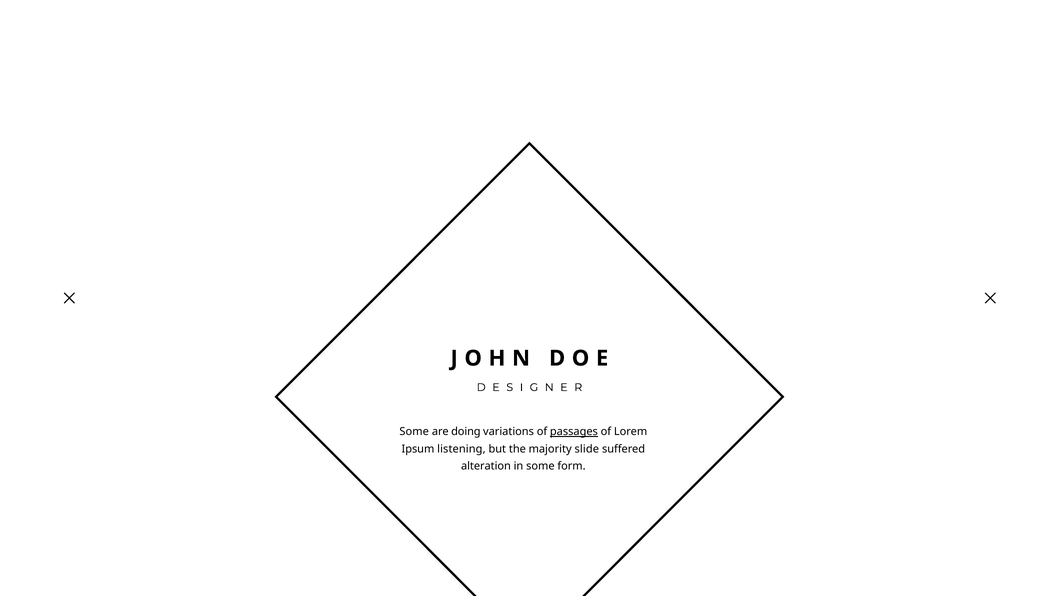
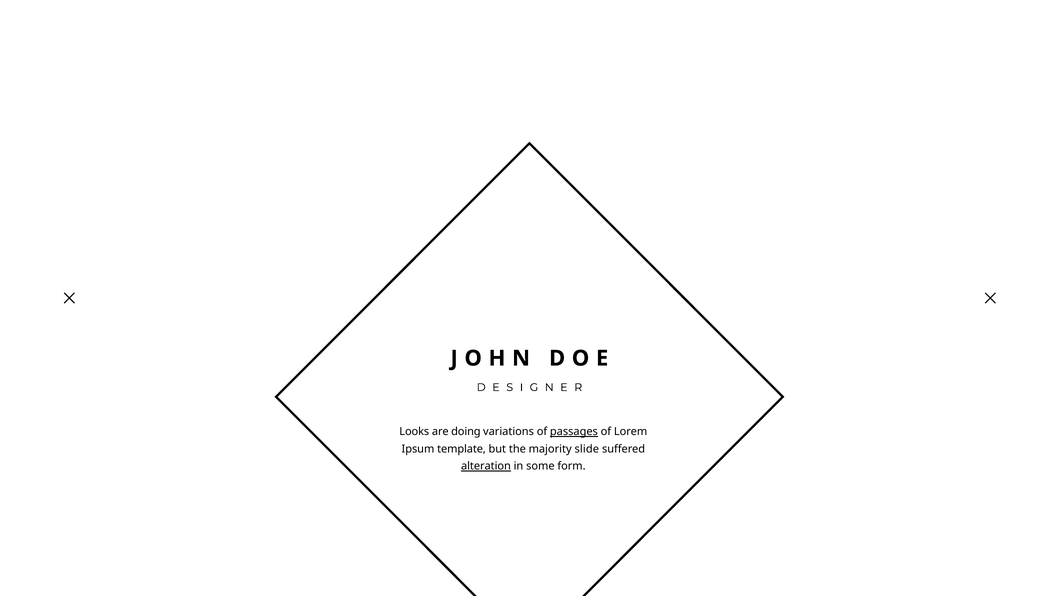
Some at (414, 432): Some -> Looks
listening: listening -> template
alteration underline: none -> present
